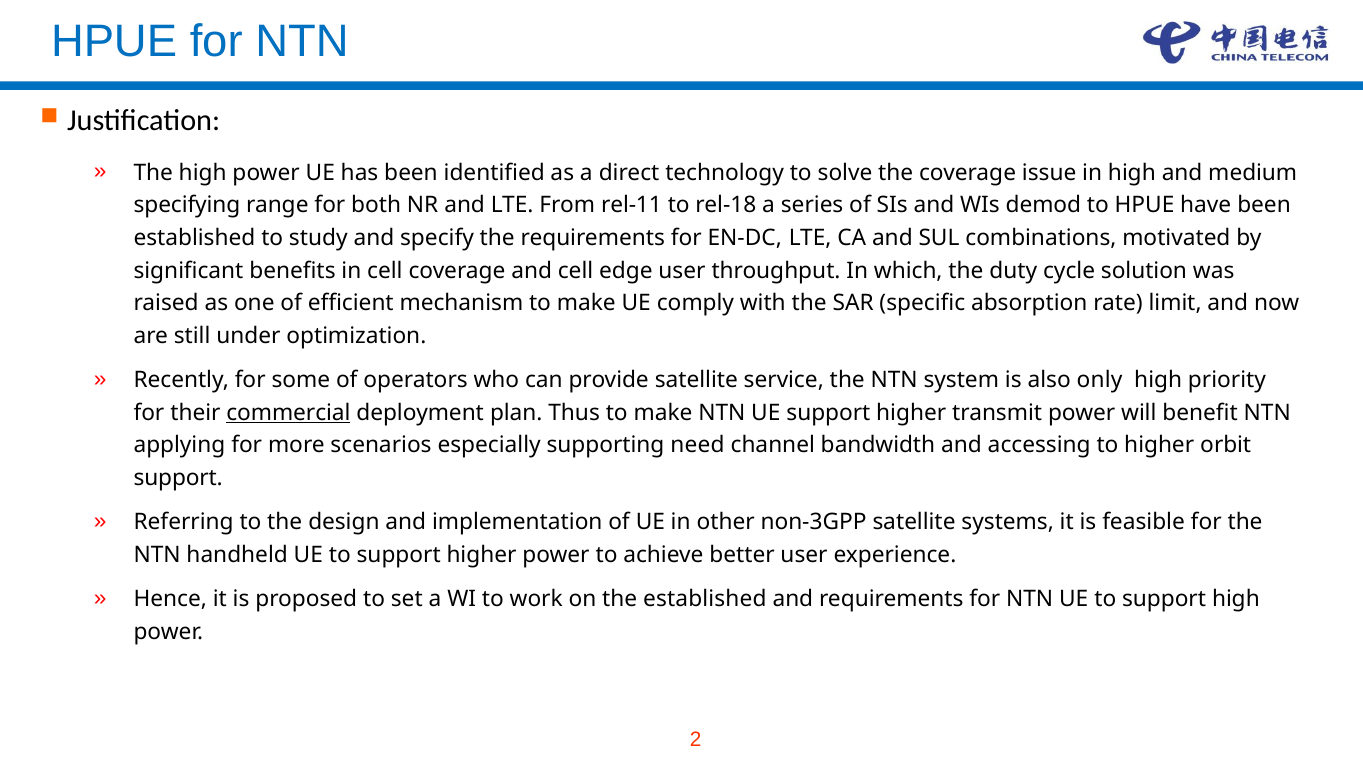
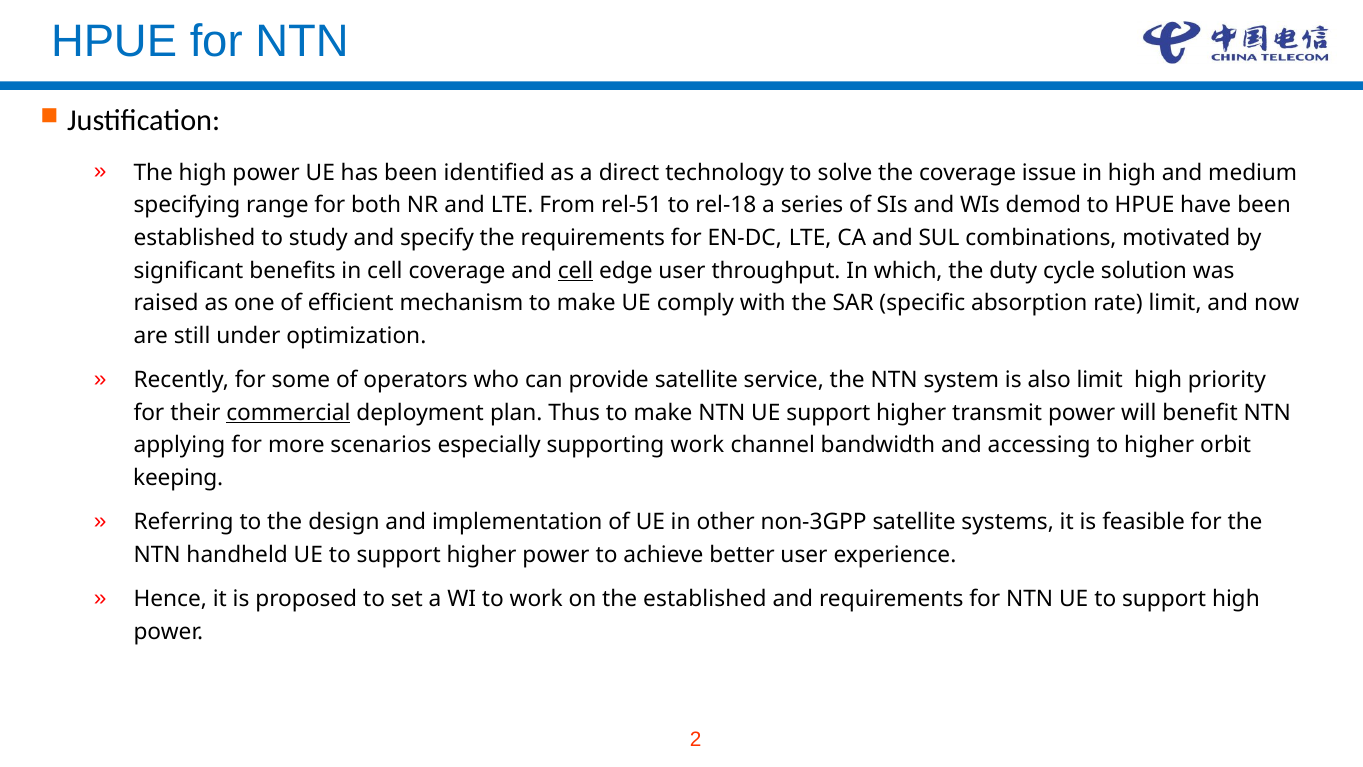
rel-11: rel-11 -> rel-51
cell at (576, 271) underline: none -> present
also only: only -> limit
supporting need: need -> work
support at (178, 478): support -> keeping
